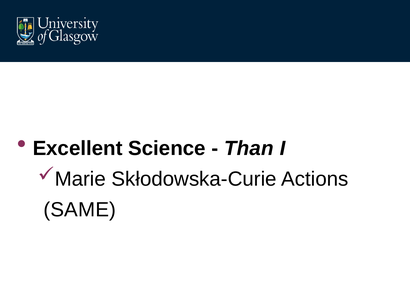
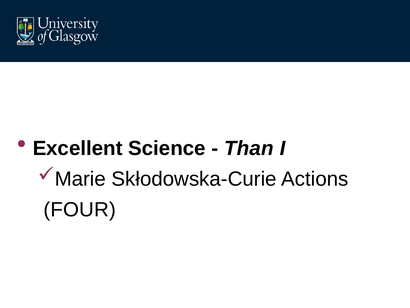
SAME: SAME -> FOUR
